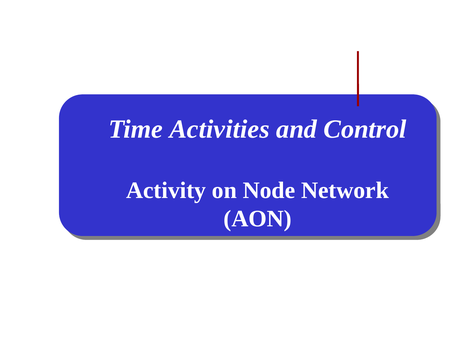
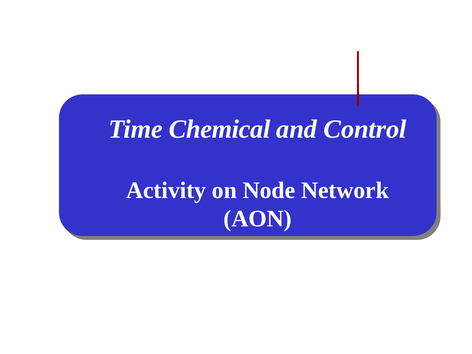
Activities: Activities -> Chemical
